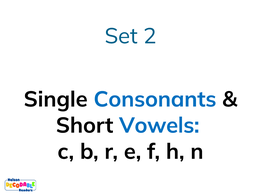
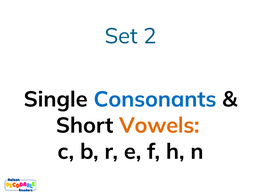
Vowels colour: blue -> orange
